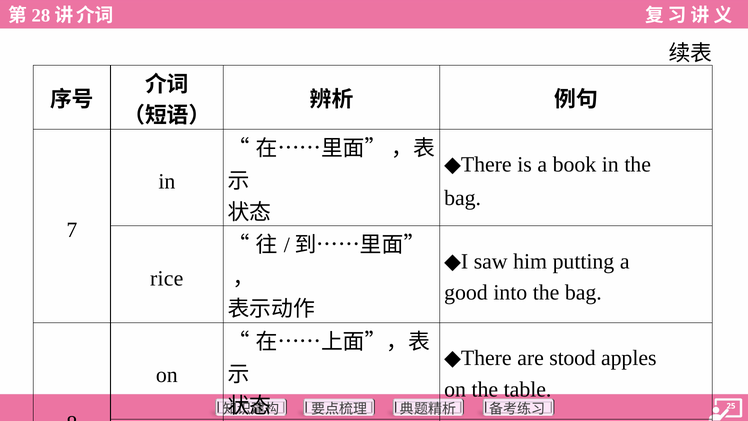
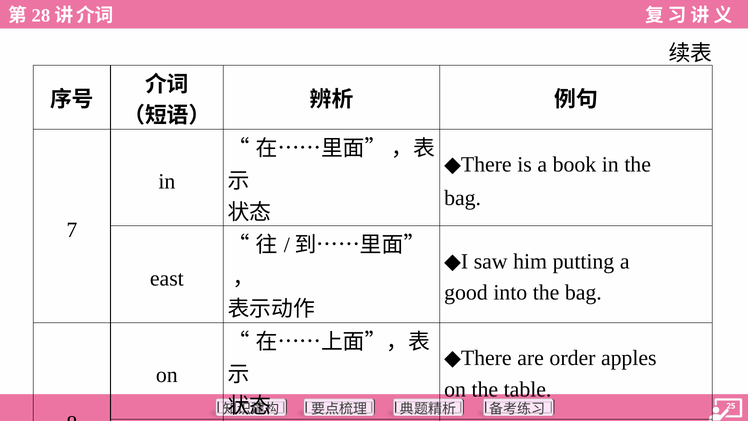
rice: rice -> east
stood: stood -> order
